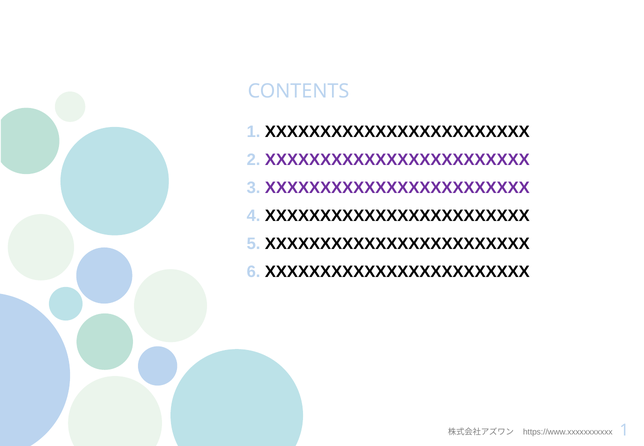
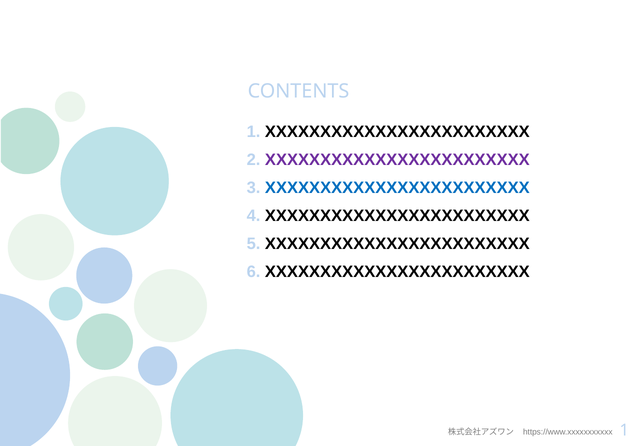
XXXXXXXXXXXXXXXXXXXXXXXX at (397, 188) colour: purple -> blue
